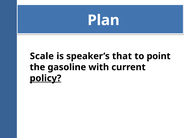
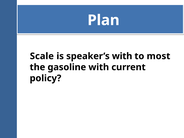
speaker’s that: that -> with
point: point -> most
policy underline: present -> none
